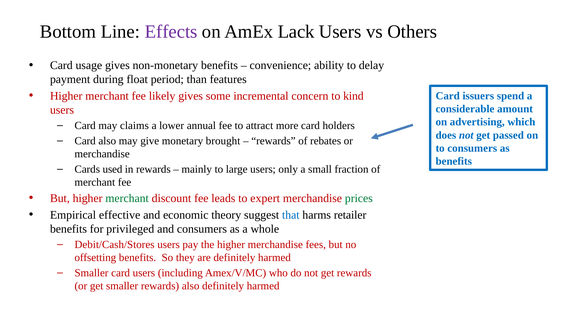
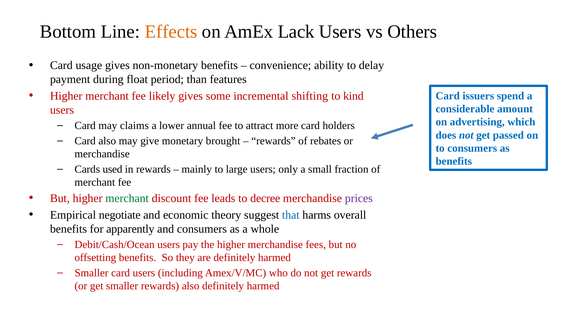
Effects colour: purple -> orange
concern: concern -> shifting
expert: expert -> decree
prices colour: green -> purple
effective: effective -> negotiate
retailer: retailer -> overall
privileged: privileged -> apparently
Debit/Cash/Stores: Debit/Cash/Stores -> Debit/Cash/Ocean
